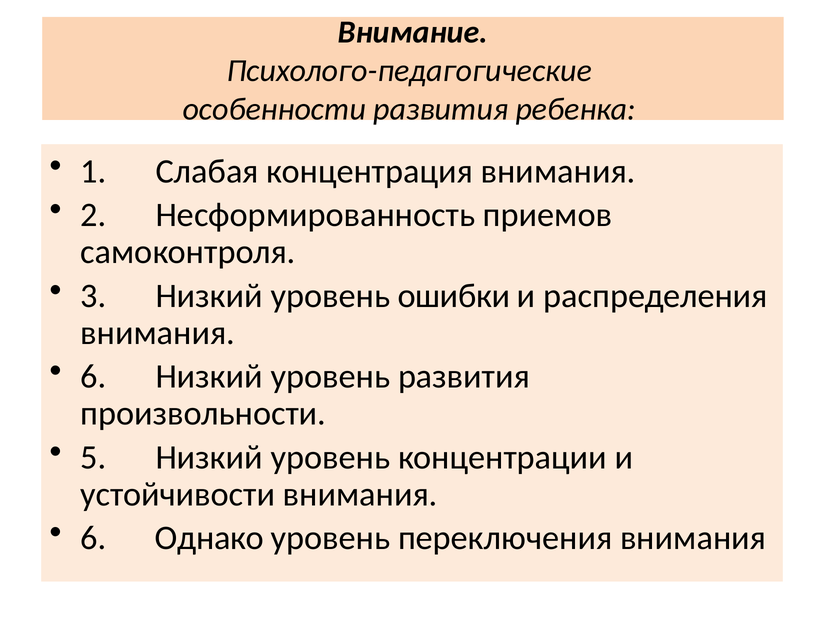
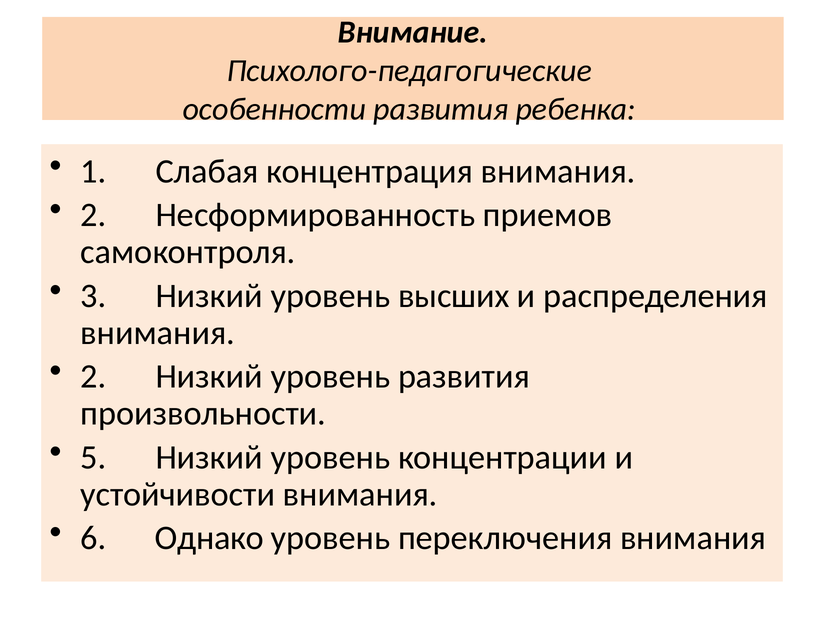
ошибки: ошибки -> высших
6 at (93, 376): 6 -> 2
